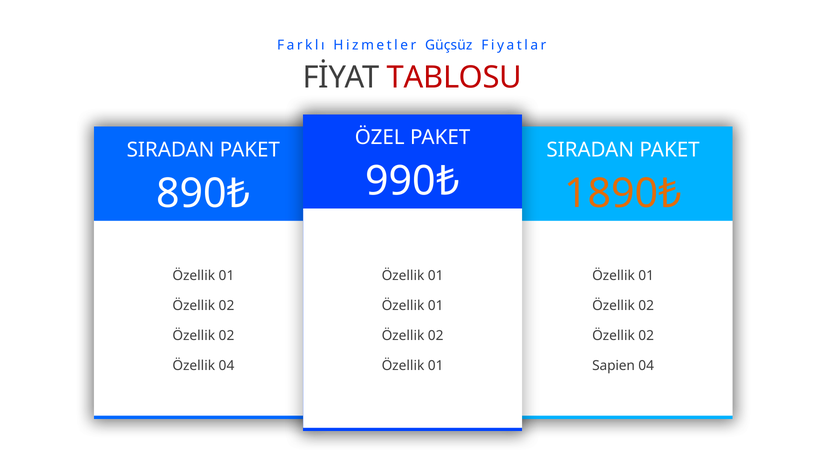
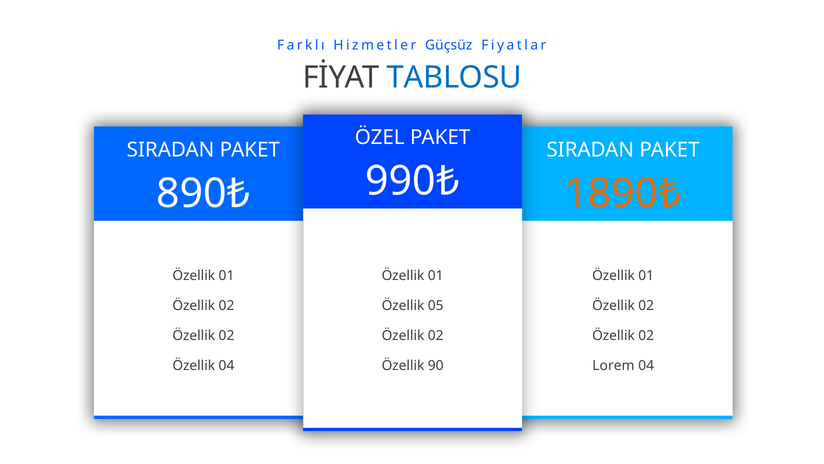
TABLOSU colour: red -> blue
01 at (436, 305): 01 -> 05
01 at (436, 366): 01 -> 90
Sapien: Sapien -> Lorem
